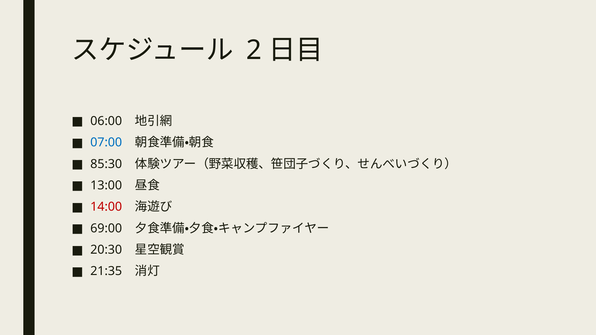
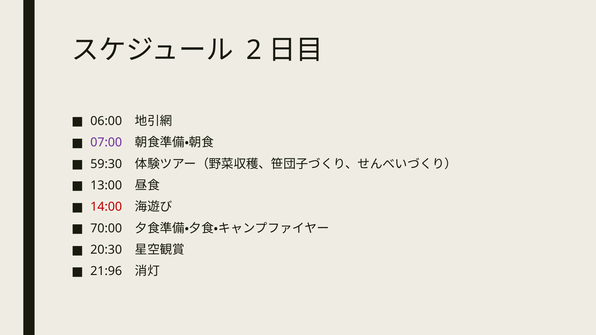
07:00 colour: blue -> purple
85:30: 85:30 -> 59:30
69:00: 69:00 -> 70:00
21:35: 21:35 -> 21:96
